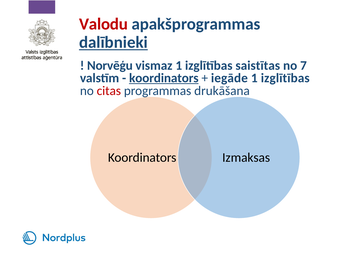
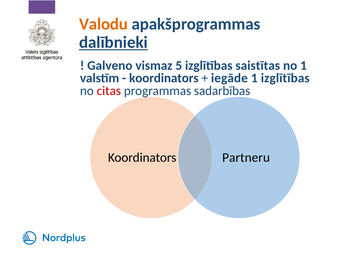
Valodu colour: red -> orange
Norvēģu: Norvēģu -> Galveno
vismaz 1: 1 -> 5
no 7: 7 -> 1
koordinators at (164, 78) underline: present -> none
drukāšana: drukāšana -> sadarbības
Izmaksas: Izmaksas -> Partneru
